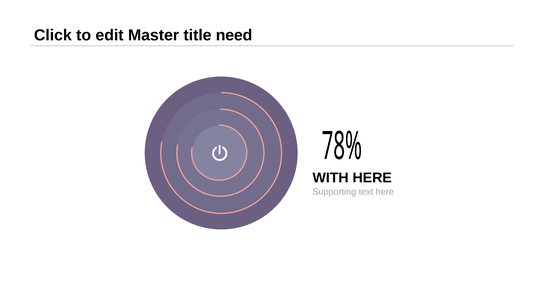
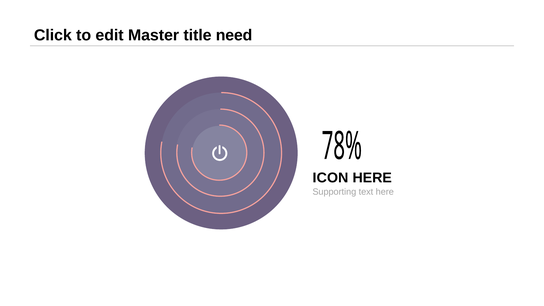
WITH: WITH -> ICON
